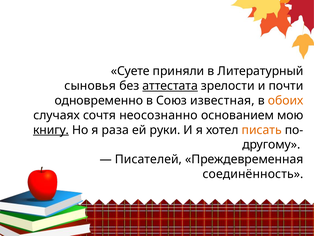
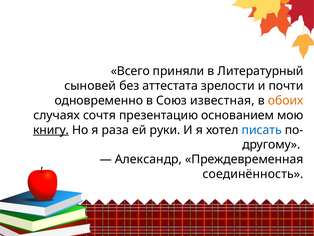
Суете: Суете -> Всего
сыновья: сыновья -> сыновей
аттестата underline: present -> none
неосознанно: неосознанно -> презентацию
писать colour: orange -> blue
Писателей: Писателей -> Александр
